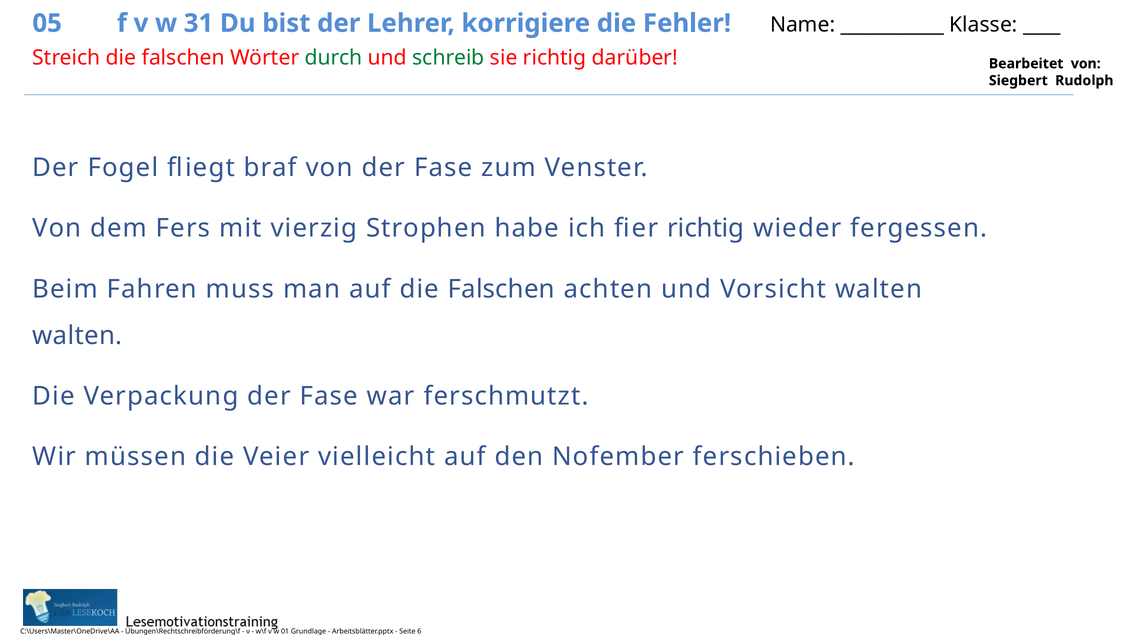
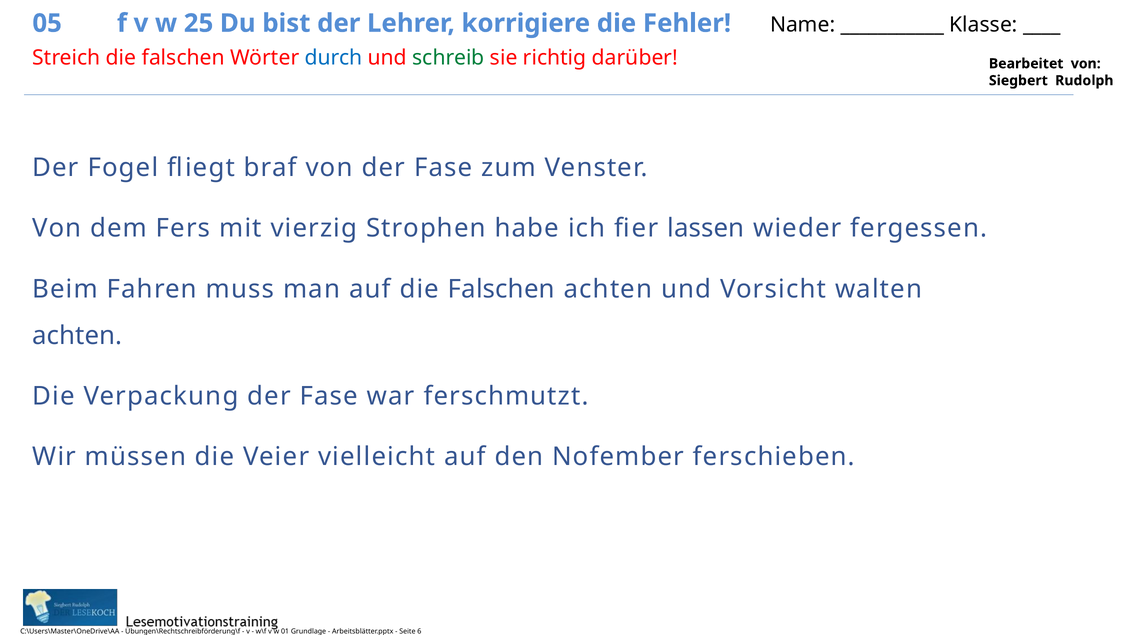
31: 31 -> 25
durch colour: green -> blue
fier richtig: richtig -> lassen
walten at (77, 335): walten -> achten
